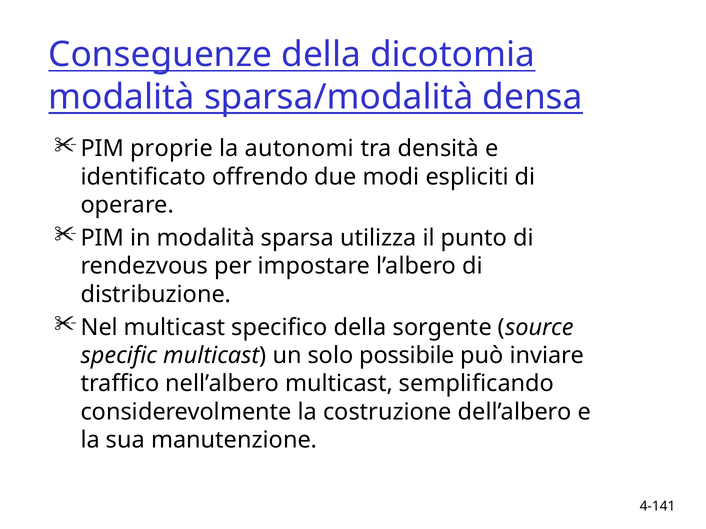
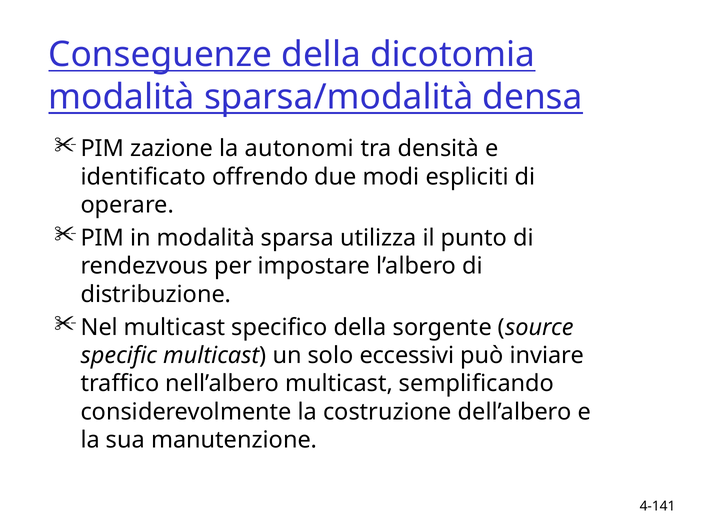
proprie: proprie -> zazione
possibile: possibile -> eccessivi
